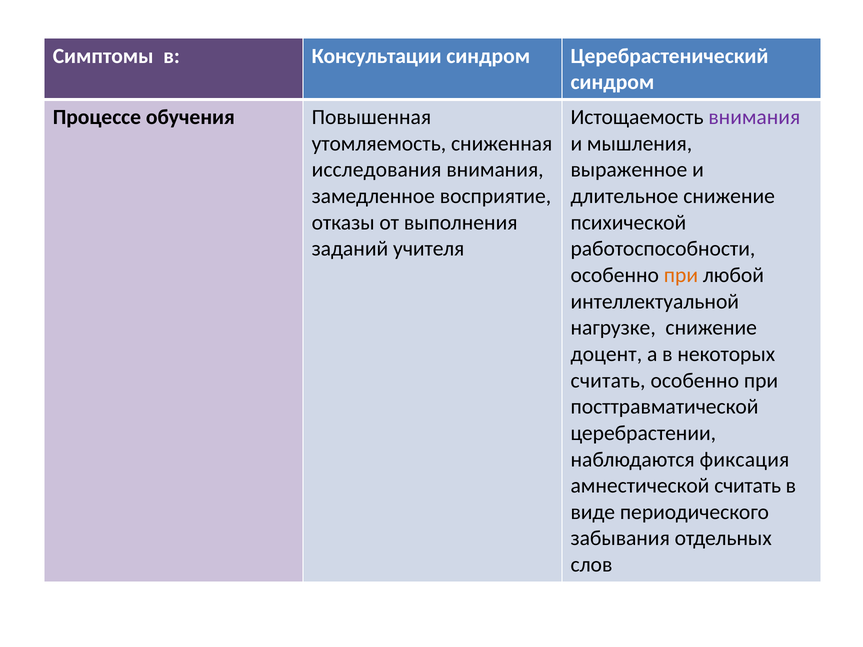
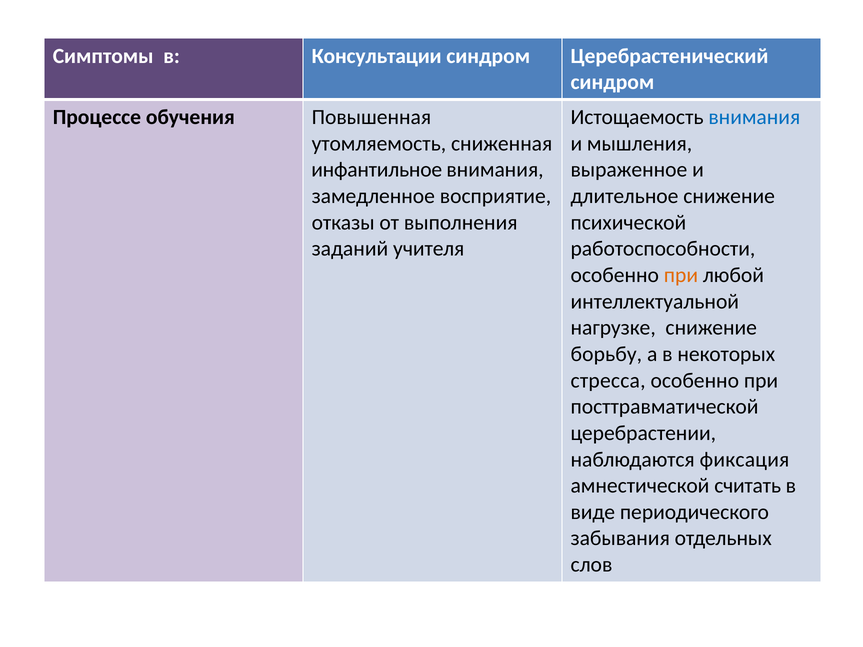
внимания at (754, 117) colour: purple -> blue
исследования: исследования -> инфантильное
доцент: доцент -> борьбу
считать at (608, 381): считать -> стресса
